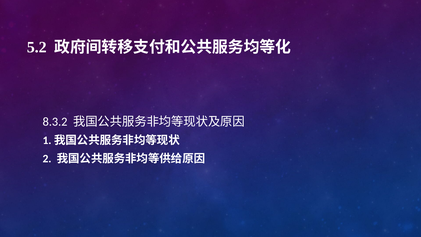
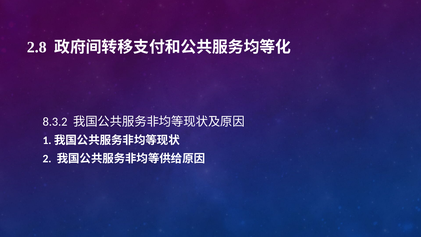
5.2: 5.2 -> 2.8
